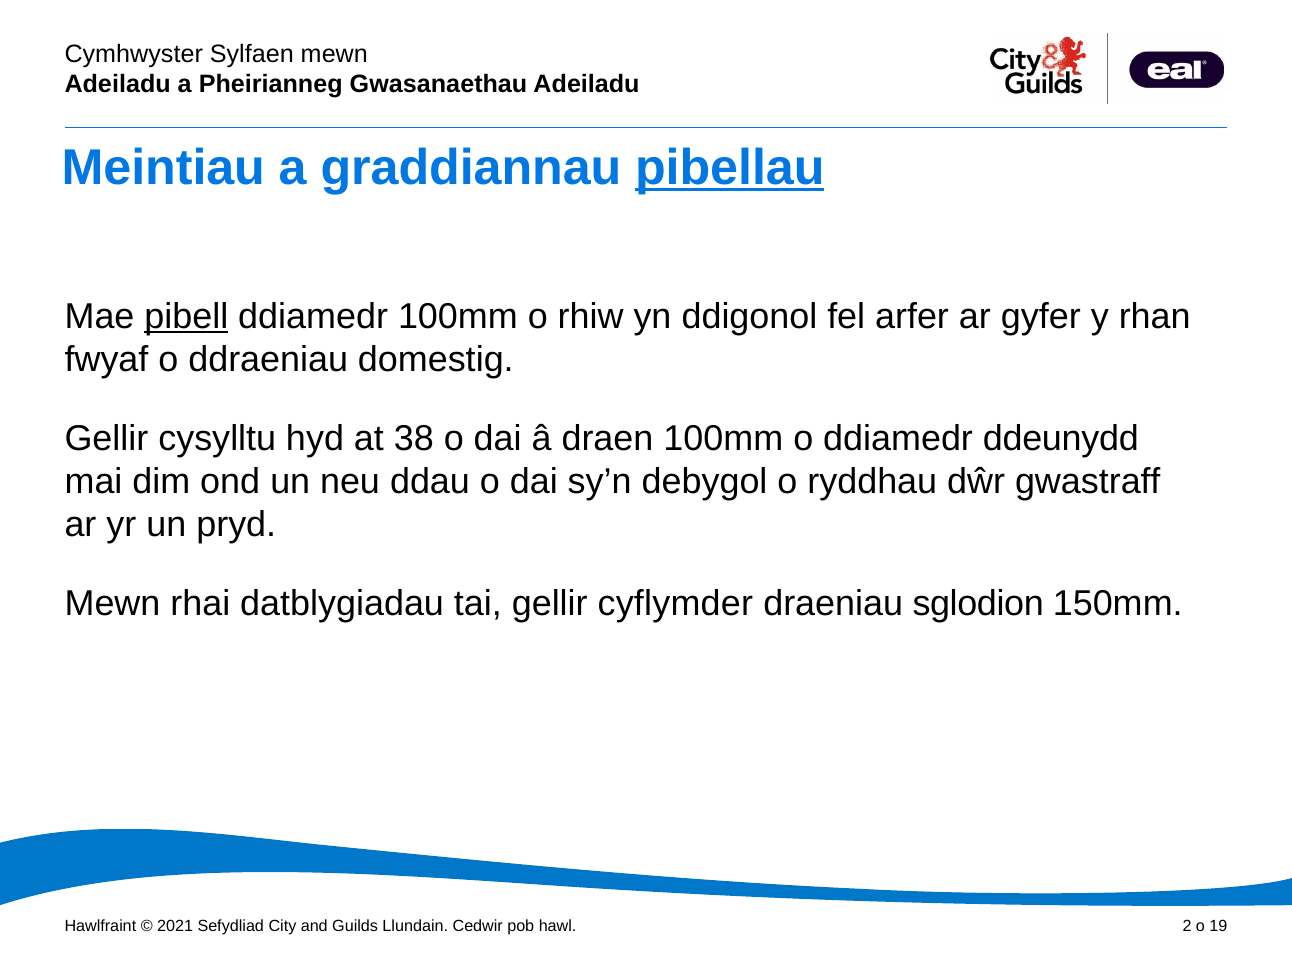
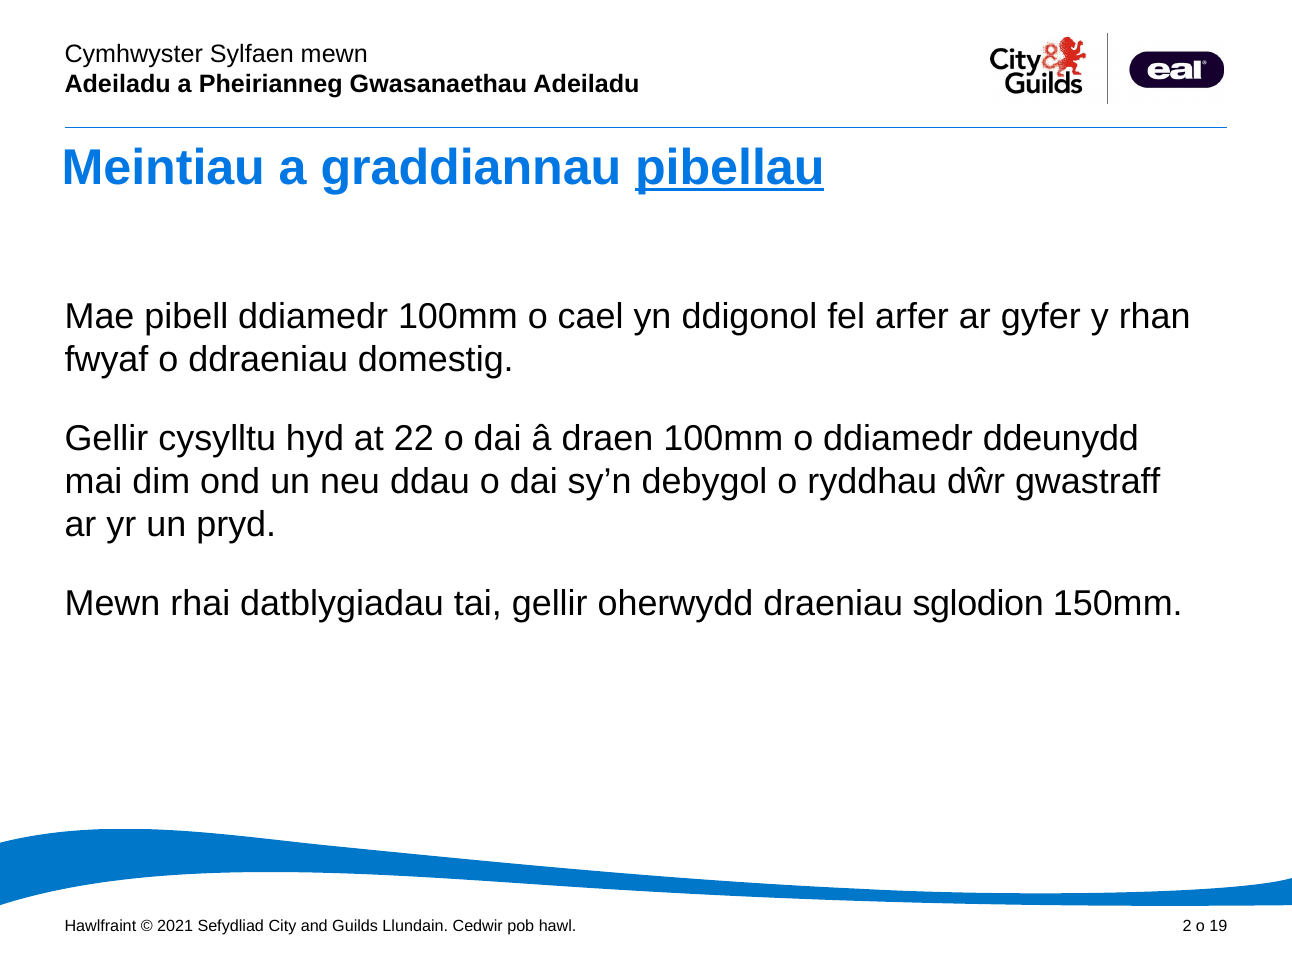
pibell underline: present -> none
rhiw: rhiw -> cael
38: 38 -> 22
cyflymder: cyflymder -> oherwydd
